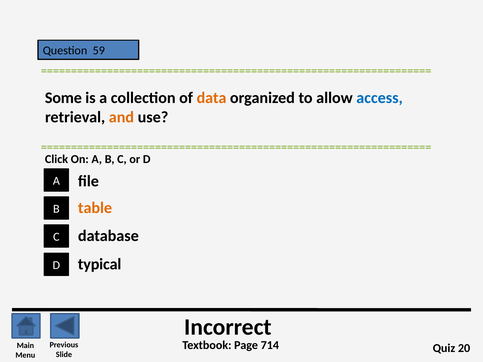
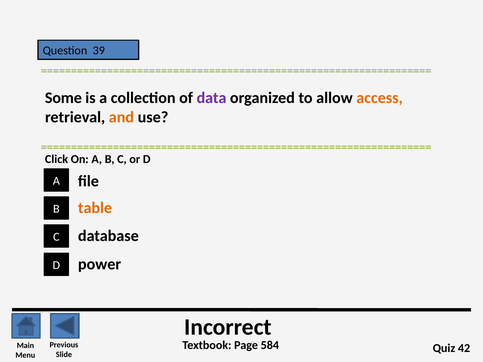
59: 59 -> 39
data colour: orange -> purple
access colour: blue -> orange
typical: typical -> power
714: 714 -> 584
20: 20 -> 42
